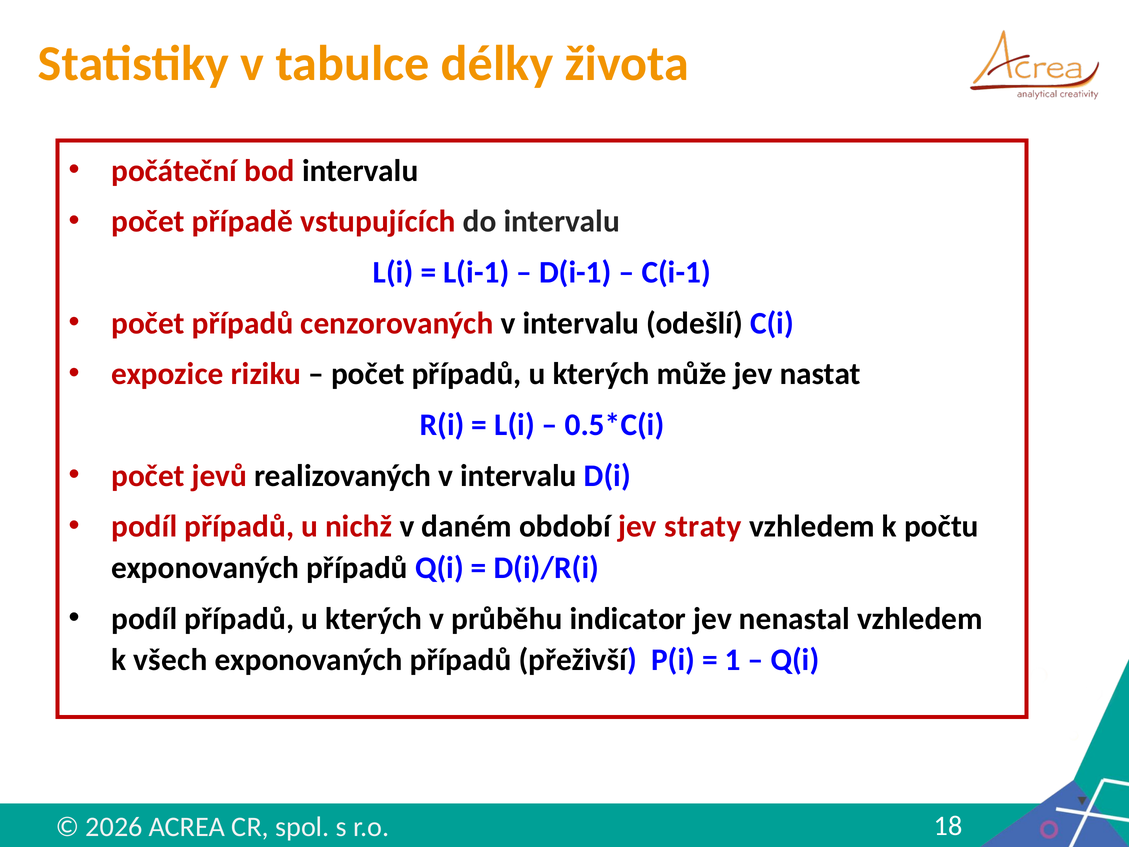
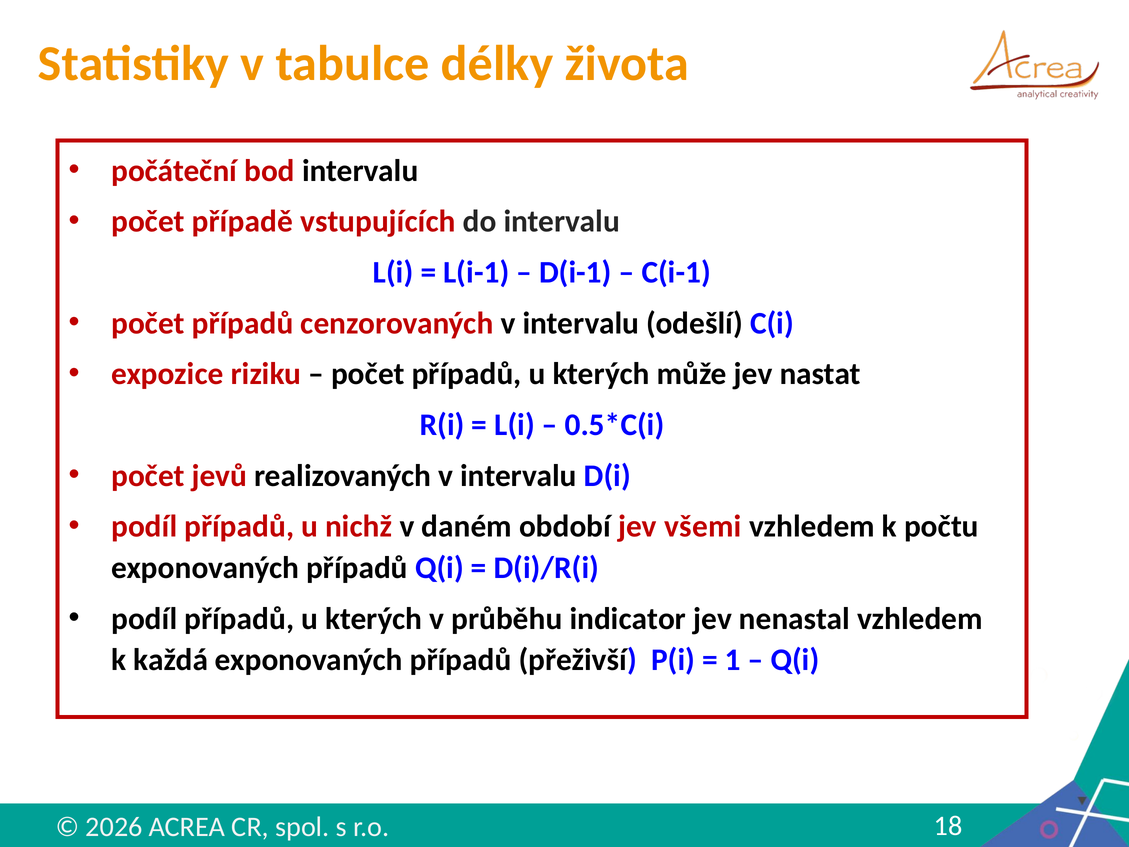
straty: straty -> všemi
všech: všech -> každá
